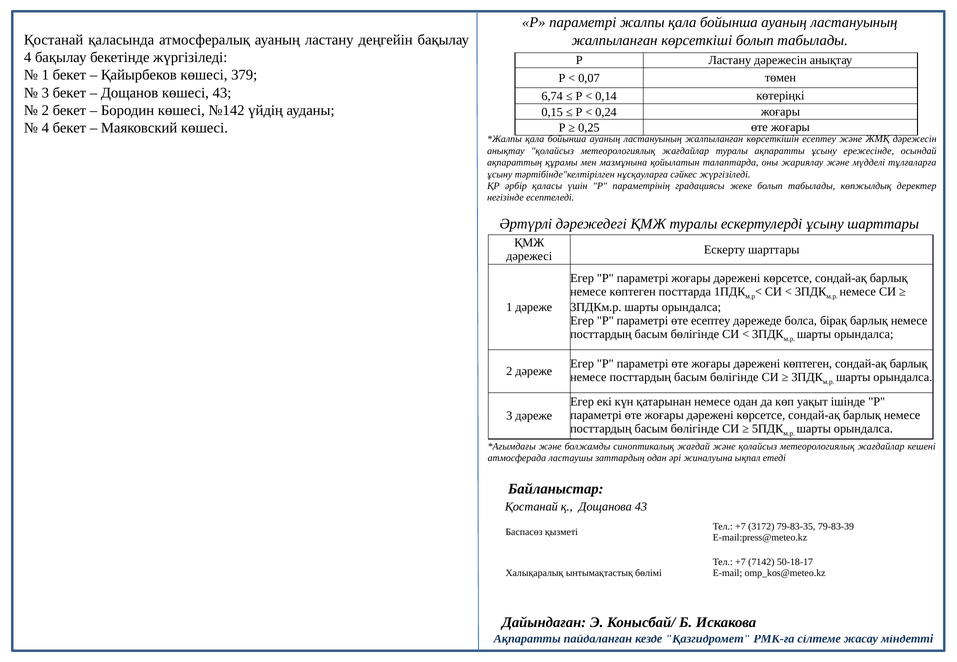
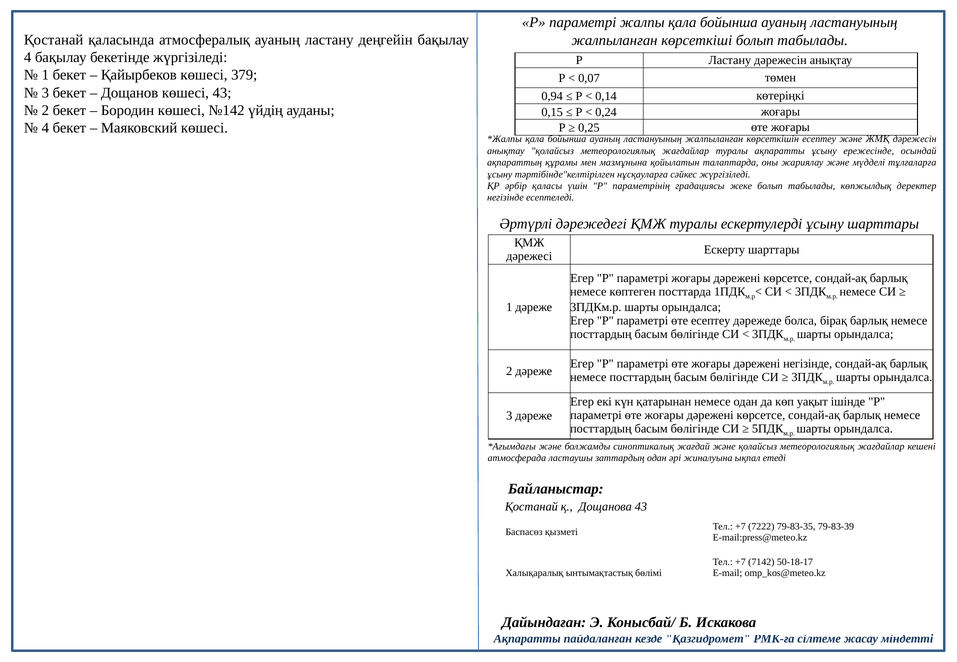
6,74: 6,74 -> 0,94
дәрежені көптеген: көптеген -> негізінде
3172: 3172 -> 7222
